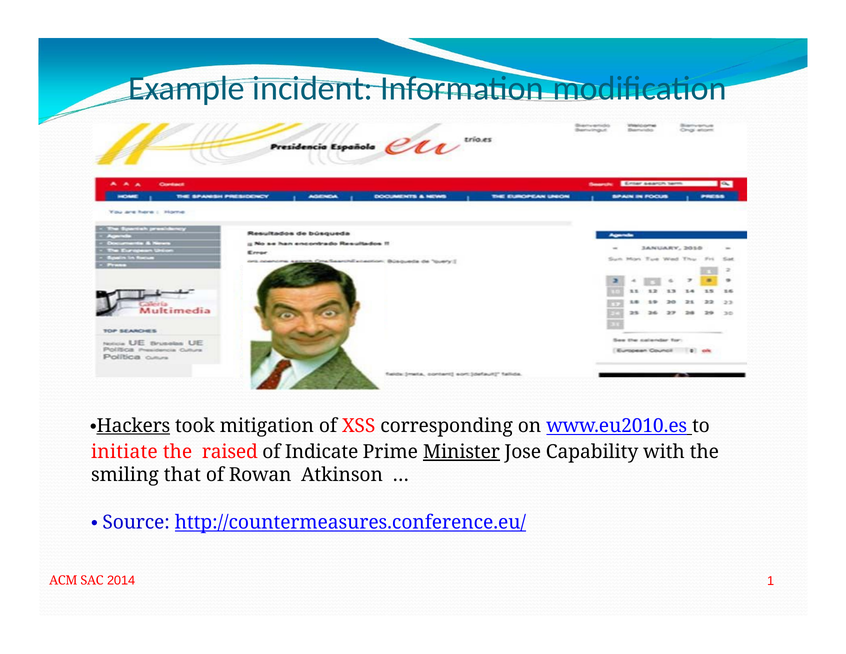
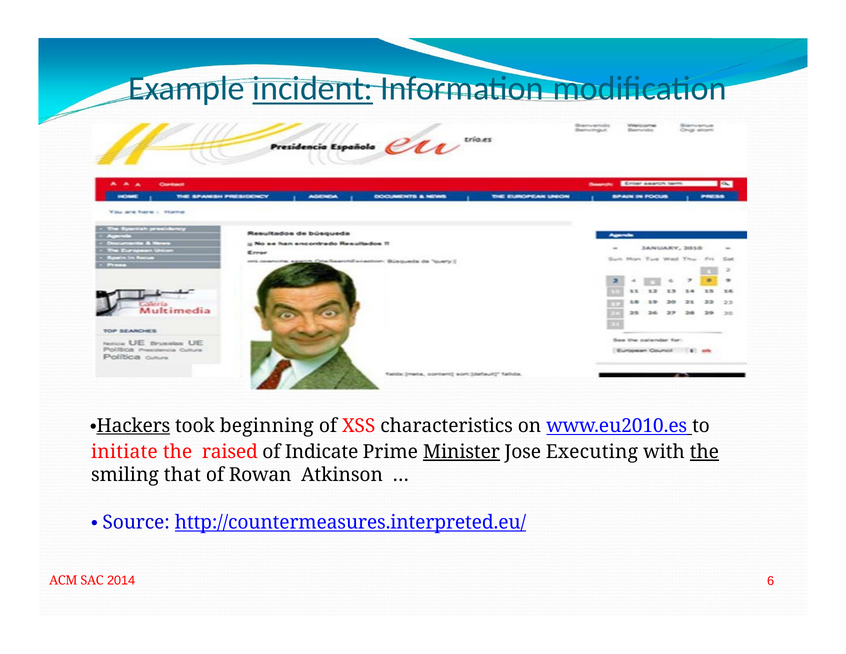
incident underline: none -> present
mitigation: mitigation -> beginning
corresponding: corresponding -> characteristics
Capability: Capability -> Executing
the at (704, 452) underline: none -> present
http://countermeasures.conference.eu/: http://countermeasures.conference.eu/ -> http://countermeasures.interpreted.eu/
1: 1 -> 6
